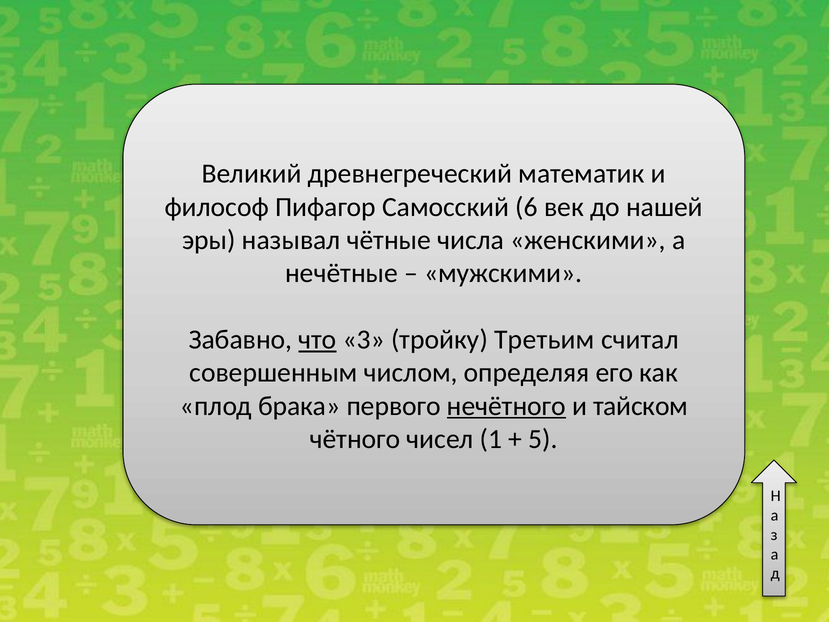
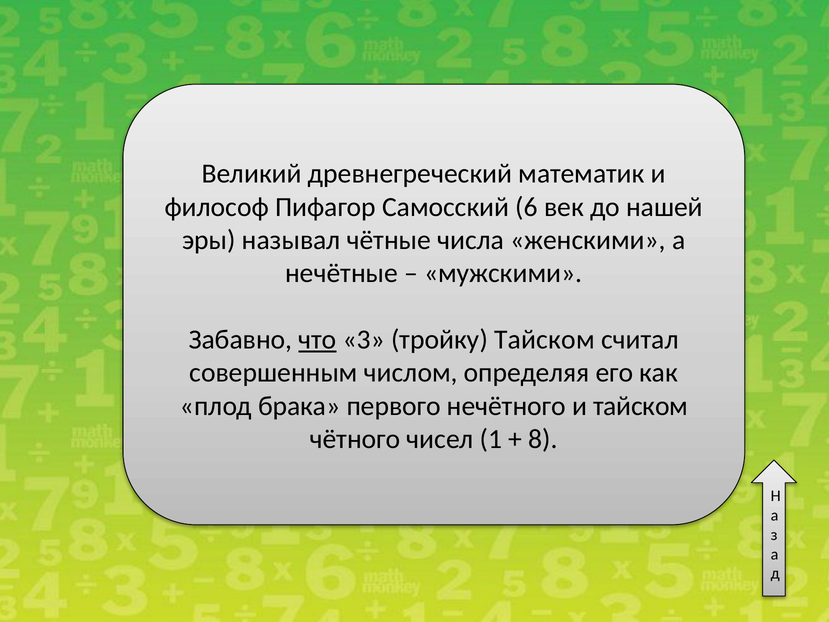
тройку Третьим: Третьим -> Тайском
нечётного underline: present -> none
5: 5 -> 8
